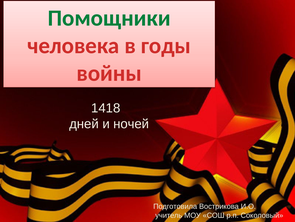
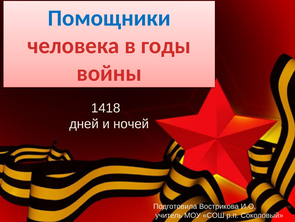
Помощники colour: green -> blue
